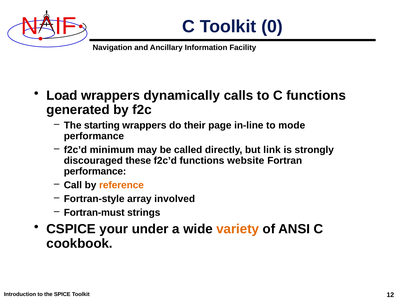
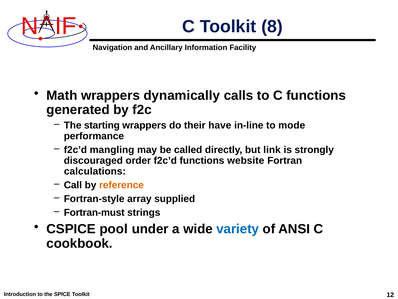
0: 0 -> 8
Load: Load -> Math
page: page -> have
minimum: minimum -> mangling
these: these -> order
performance at (95, 171): performance -> calculations
involved: involved -> supplied
your: your -> pool
variety colour: orange -> blue
